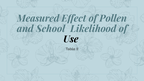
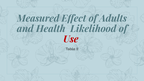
Pollen: Pollen -> Adults
School: School -> Health
Use colour: black -> red
